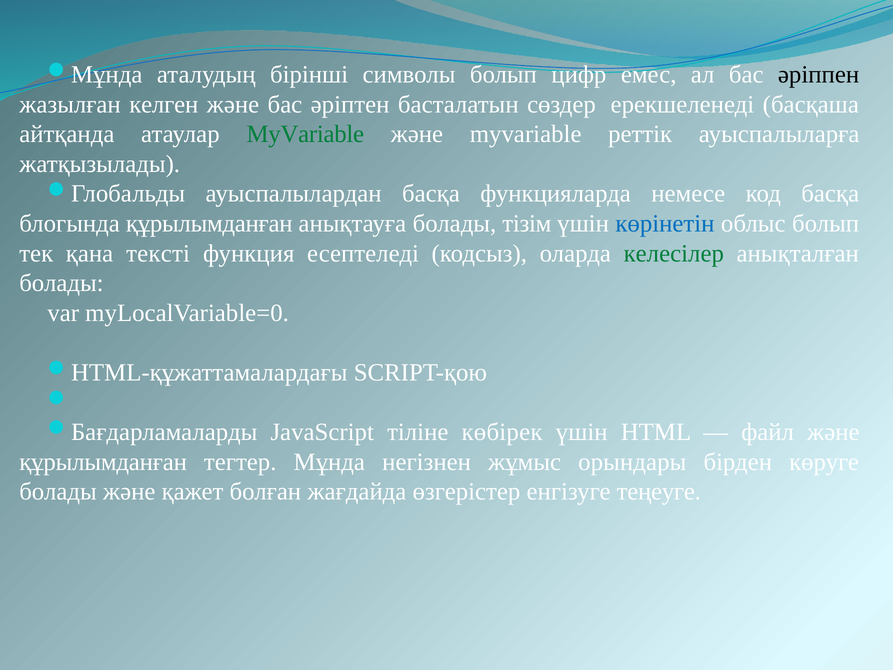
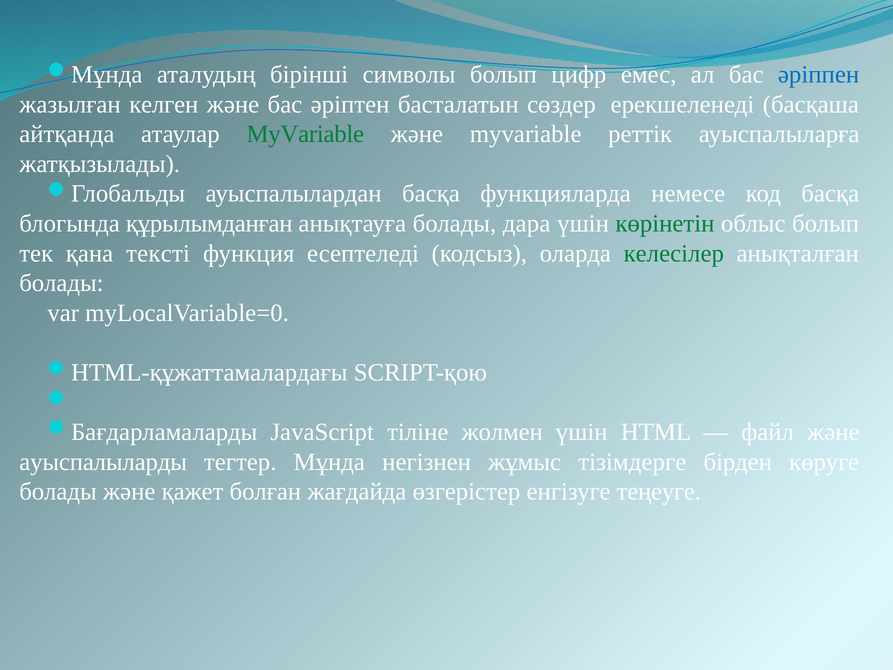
әріппен colour: black -> blue
тізім: тізім -> дара
көрінетін colour: blue -> green
көбірек: көбірек -> жолмен
құрылымданған at (103, 462): құрылымданған -> ауыспалыларды
орындары: орындары -> тізімдерге
